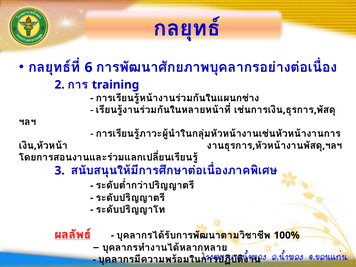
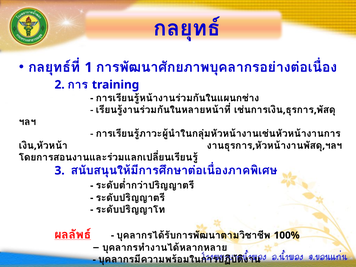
6: 6 -> 1
